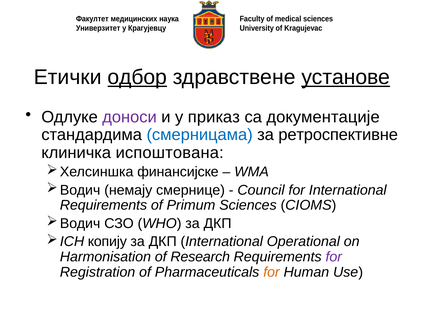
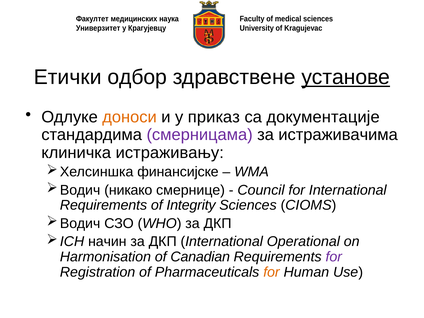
одбор underline: present -> none
доноси colour: purple -> orange
смерницама colour: blue -> purple
ретроспективне: ретроспективне -> истраживачима
испоштована: испоштована -> истраживању
немају: немају -> никако
Primum: Primum -> Integrity
копију: копију -> начин
Research: Research -> Canadian
